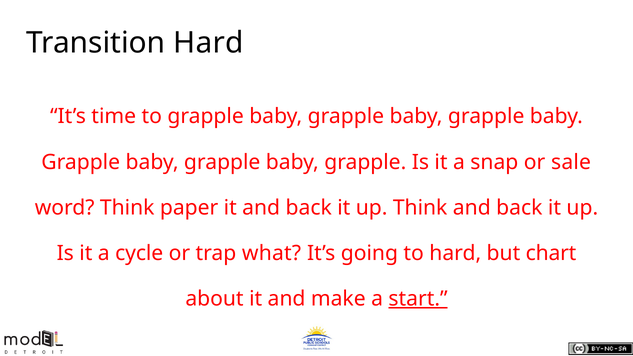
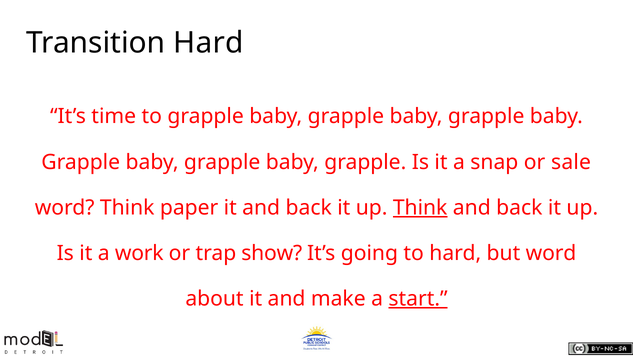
Think at (420, 208) underline: none -> present
cycle: cycle -> work
what: what -> show
but chart: chart -> word
